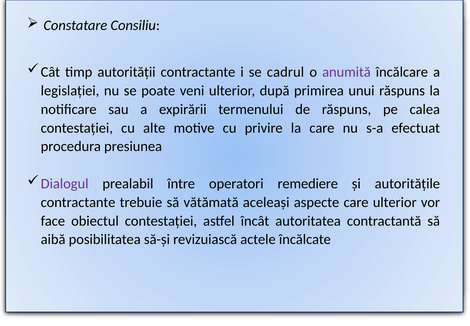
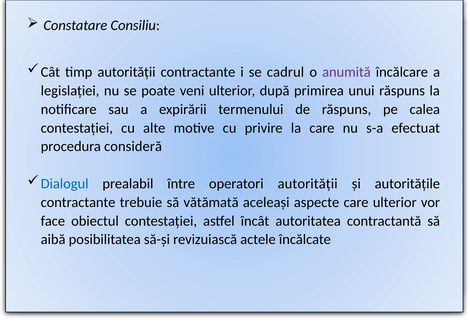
presiunea: presiunea -> consideră
Dialogul colour: purple -> blue
operatori remediere: remediere -> autorității
